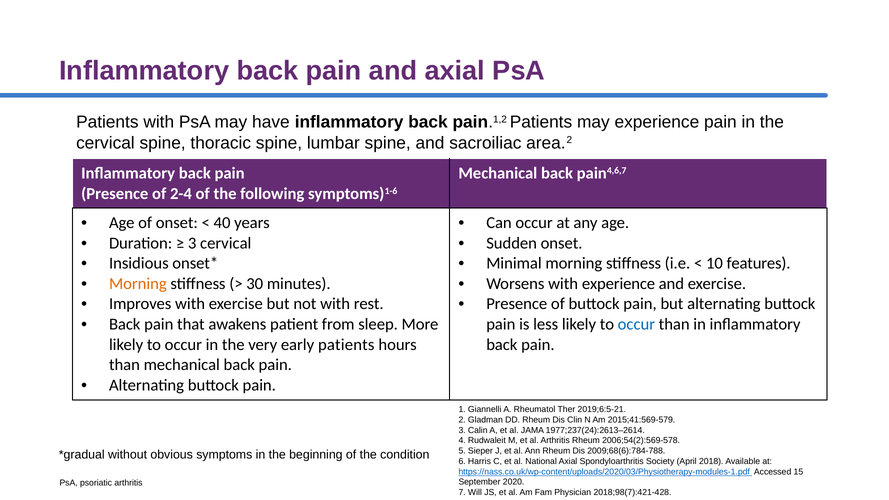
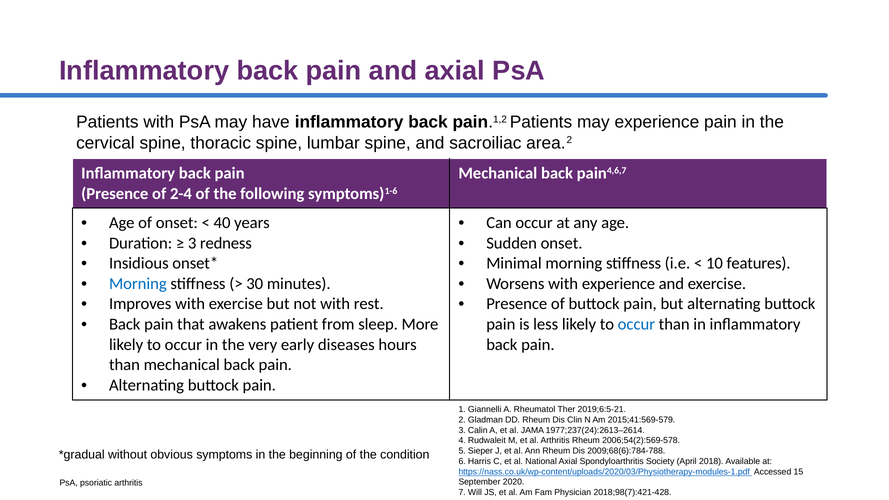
3 cervical: cervical -> redness
Morning at (138, 284) colour: orange -> blue
early patients: patients -> diseases
